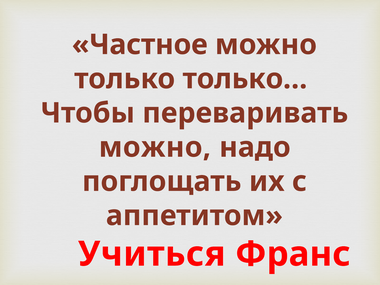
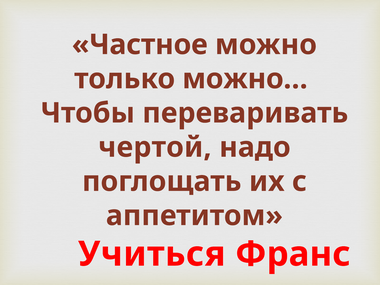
только…: только… -> можно…
можно at (155, 147): можно -> чертой
